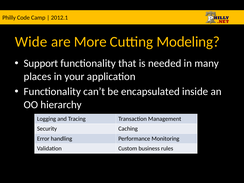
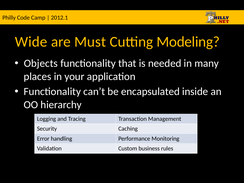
More: More -> Must
Support: Support -> Objects
